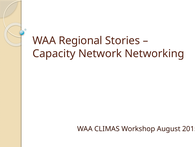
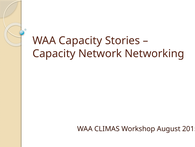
WAA Regional: Regional -> Capacity
